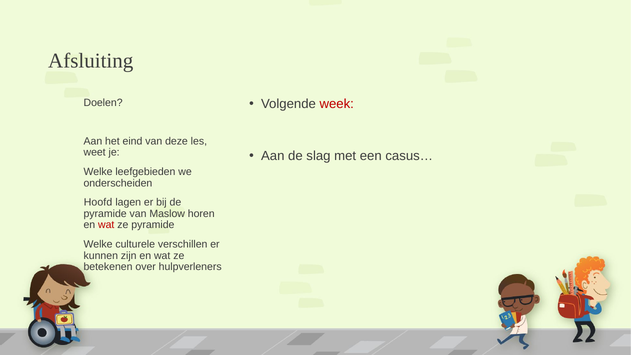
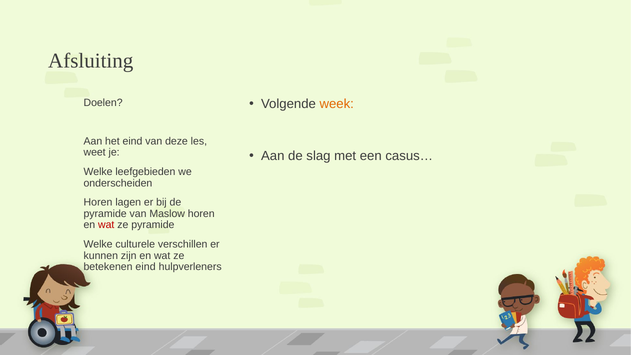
week colour: red -> orange
Hoofd at (98, 202): Hoofd -> Horen
betekenen over: over -> eind
